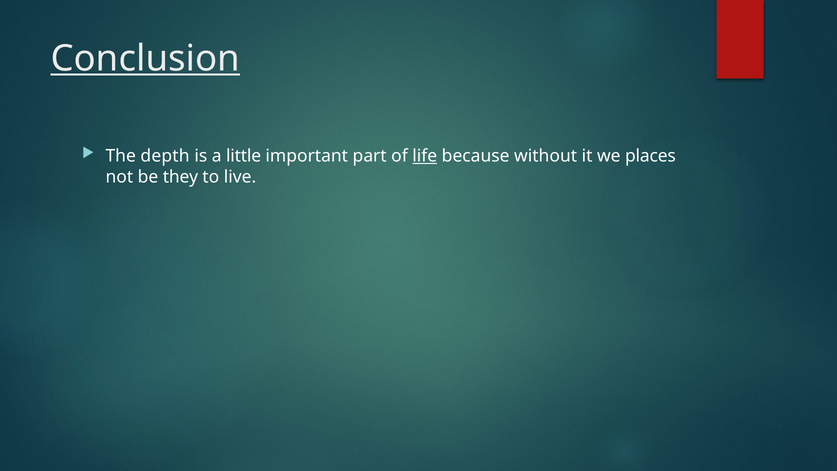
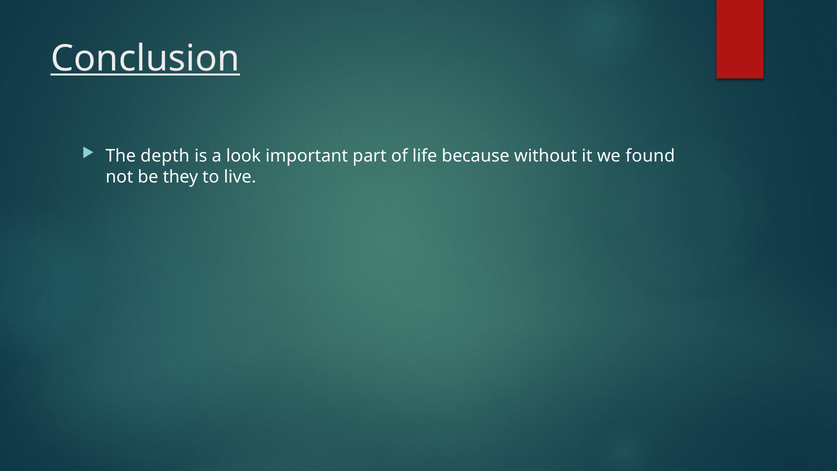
little: little -> look
life underline: present -> none
places: places -> found
